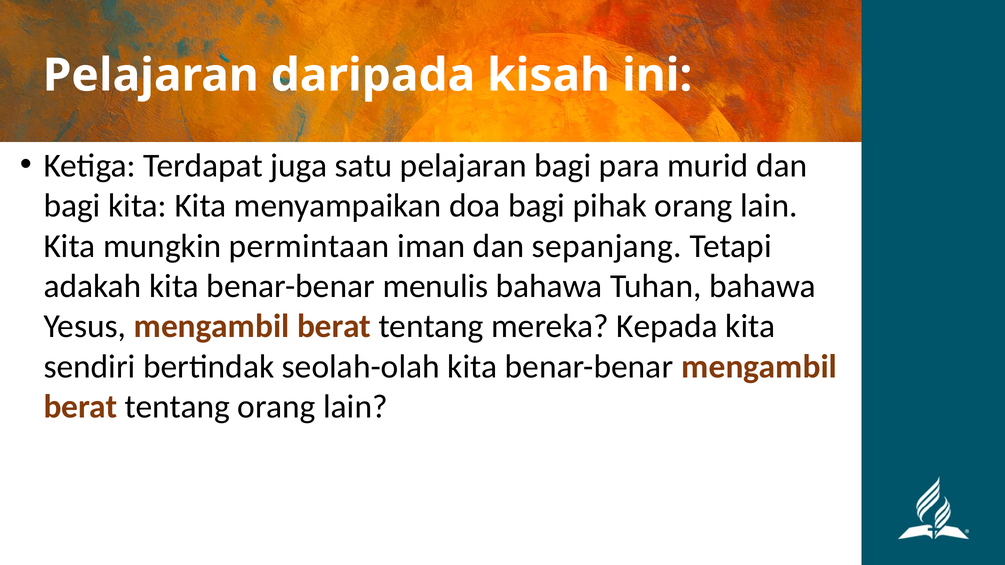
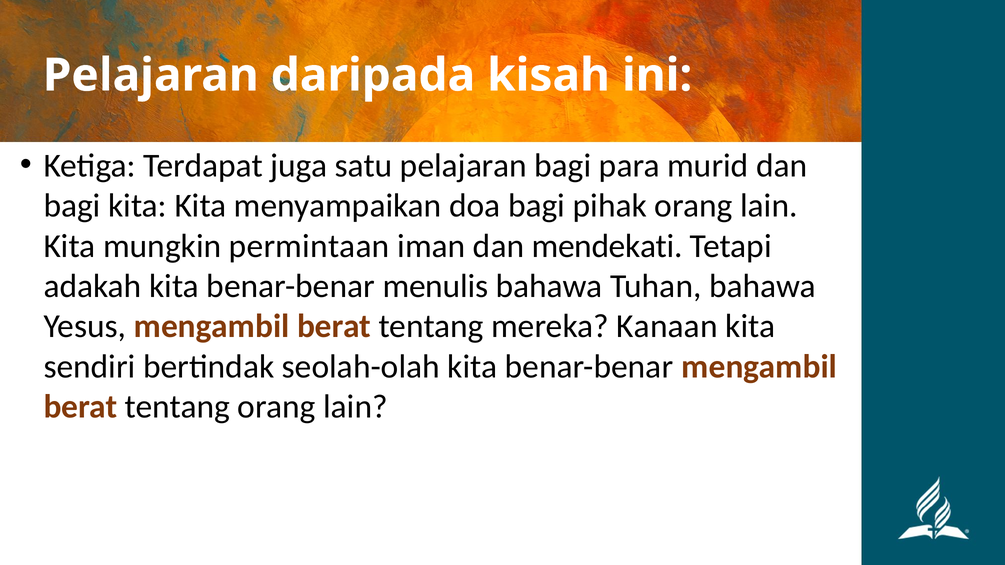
sepanjang: sepanjang -> mendekati
Kepada: Kepada -> Kanaan
